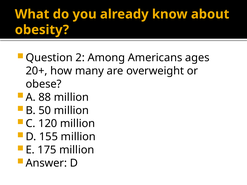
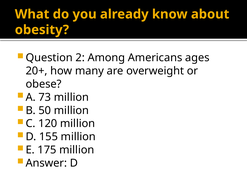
88: 88 -> 73
